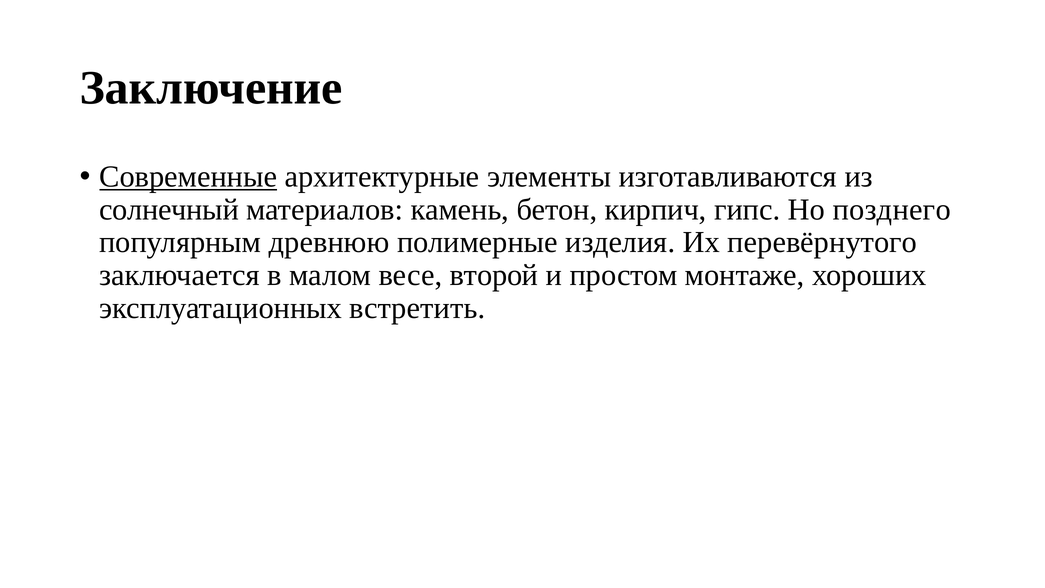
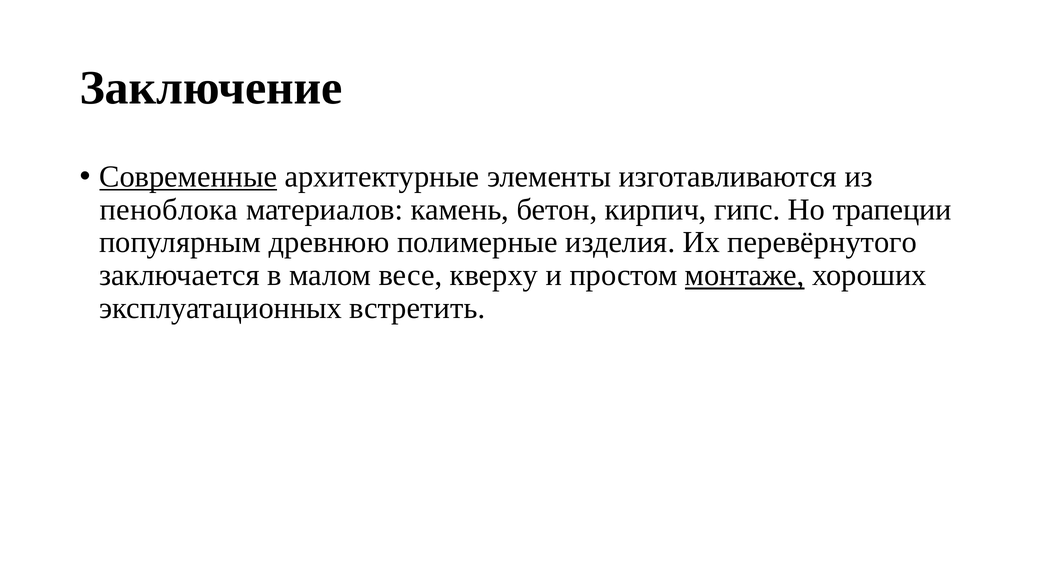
солнечный: солнечный -> пеноблока
позднего: позднего -> трапеции
второй: второй -> кверху
монтаже underline: none -> present
